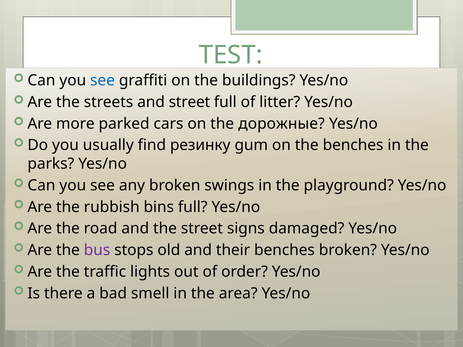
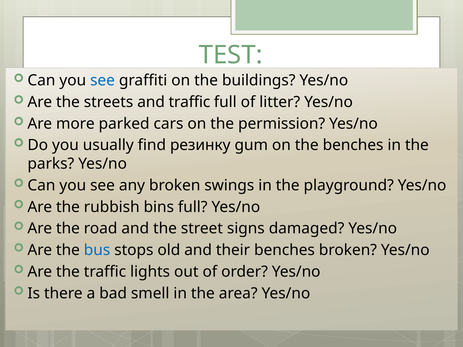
and street: street -> traffic
дорожные: дорожные -> permission
bus colour: purple -> blue
